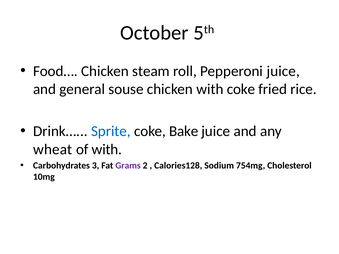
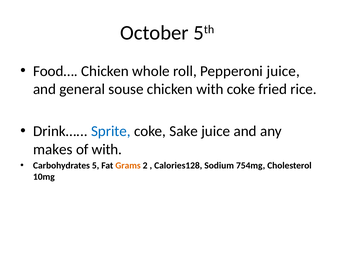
steam: steam -> whole
Bake: Bake -> Sake
wheat: wheat -> makes
3: 3 -> 5
Grams colour: purple -> orange
